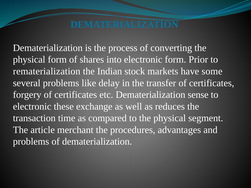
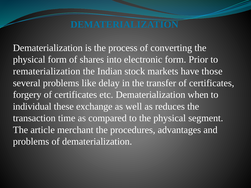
some: some -> those
sense: sense -> when
electronic at (32, 107): electronic -> individual
